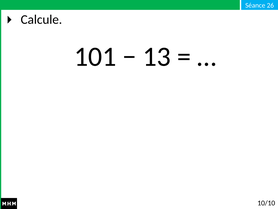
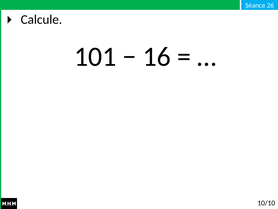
13: 13 -> 16
